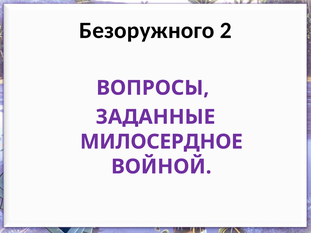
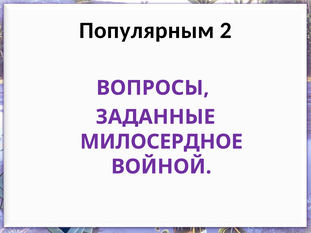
Безоружного: Безоружного -> Популярным
